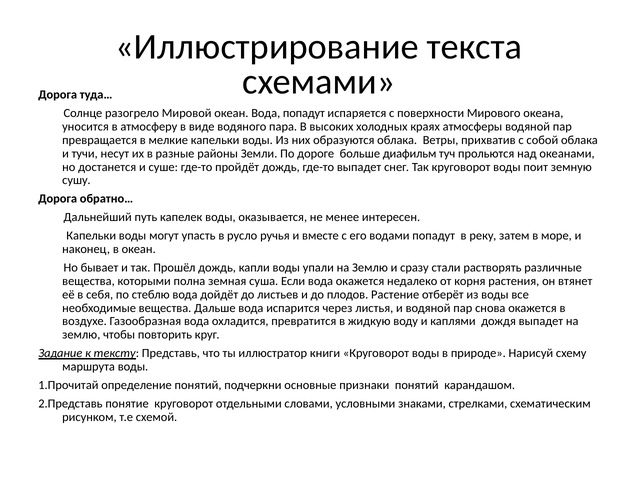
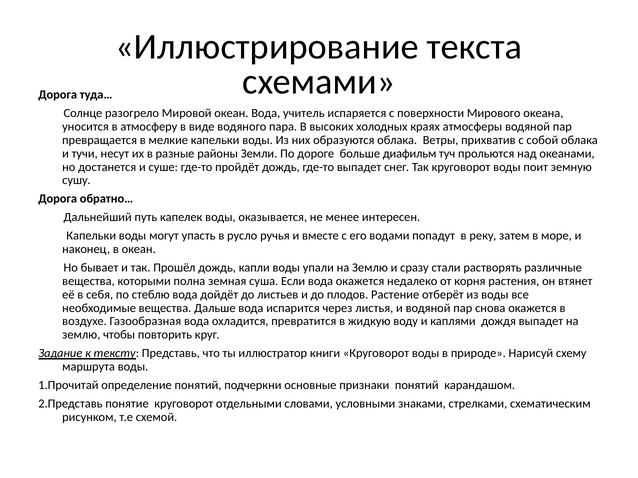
Вода попадут: попадут -> учитель
